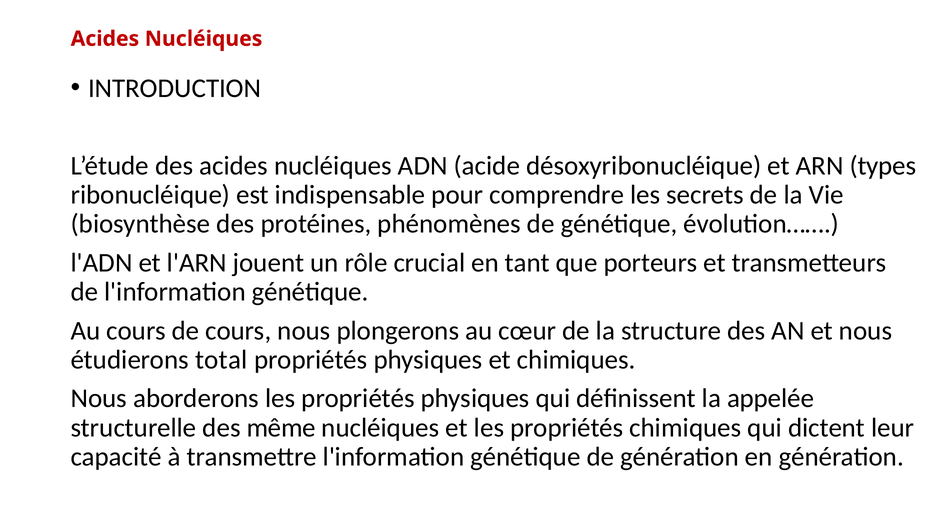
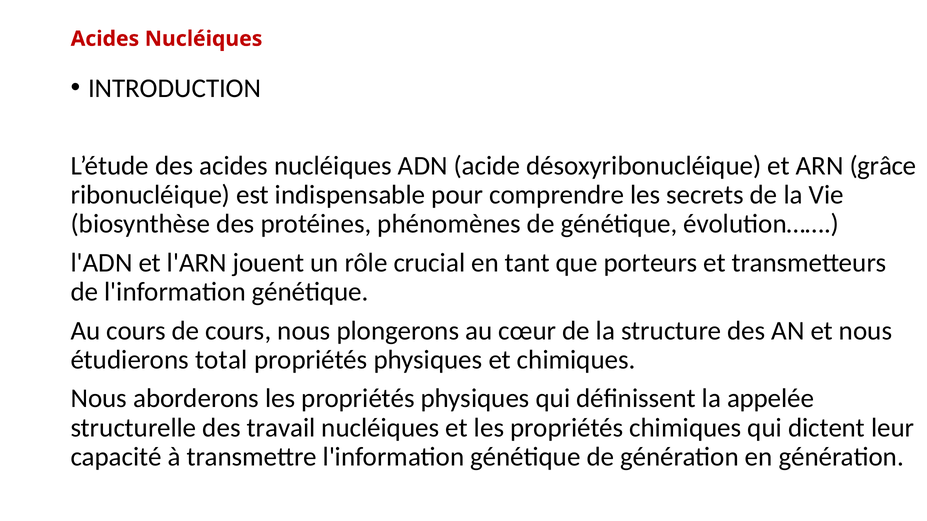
types: types -> grâce
même: même -> travail
